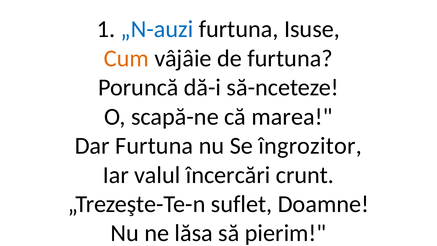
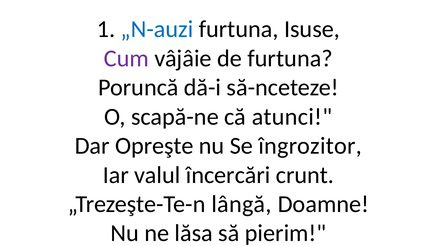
Cum colour: orange -> purple
marea: marea -> atunci
Dar Furtuna: Furtuna -> Opreşte
suflet: suflet -> lângă
